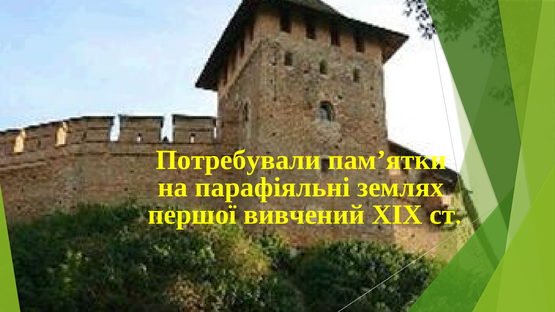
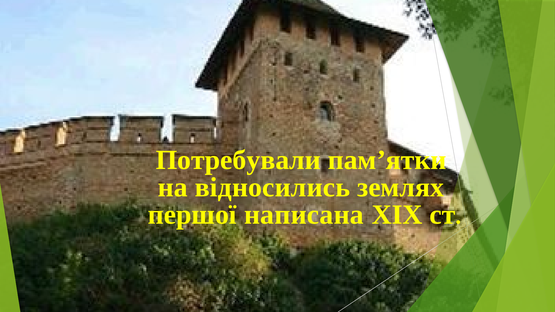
парафіяльні: парафіяльні -> відносились
вивчений: вивчений -> написана
